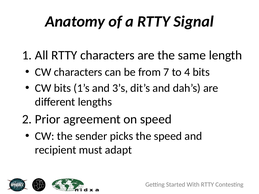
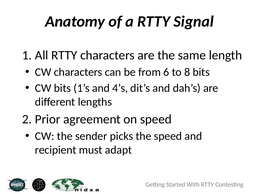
7: 7 -> 6
4: 4 -> 8
3’s: 3’s -> 4’s
